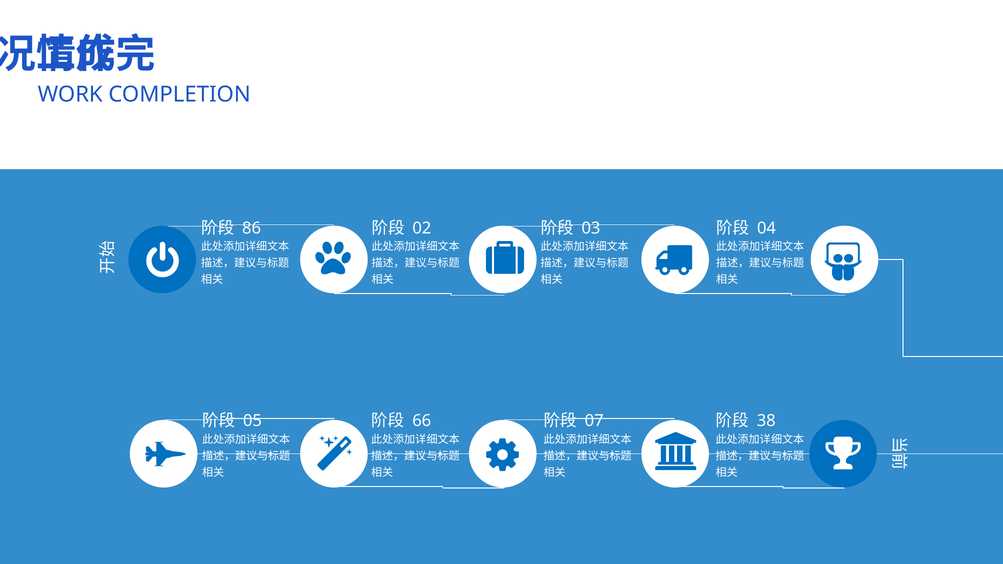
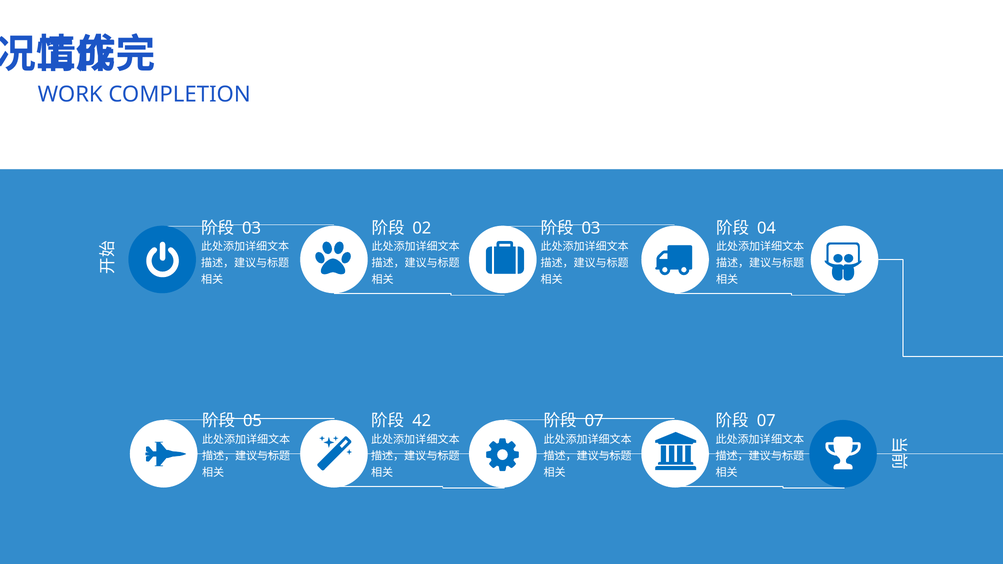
86 at (252, 228): 86 -> 03
66: 66 -> 42
38 at (766, 421): 38 -> 07
